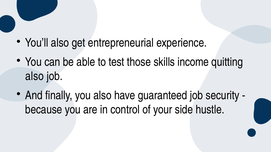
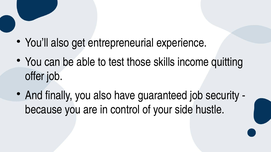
also at (35, 76): also -> offer
